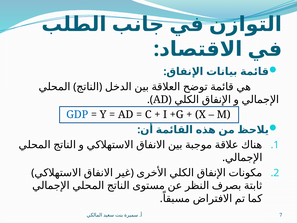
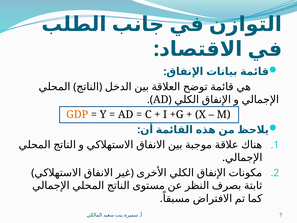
GDP colour: blue -> orange
